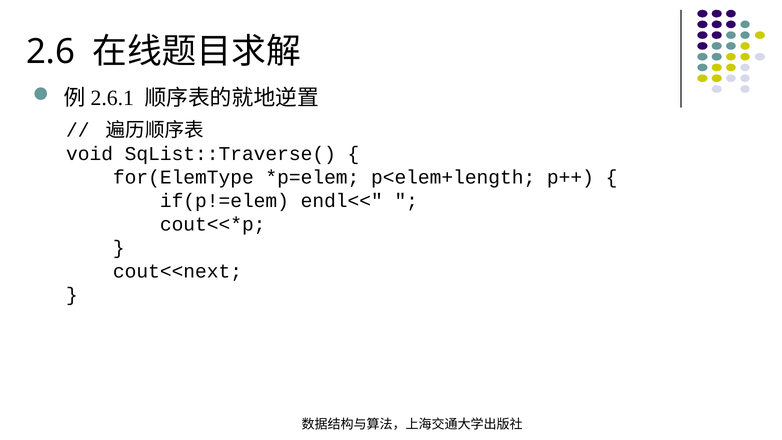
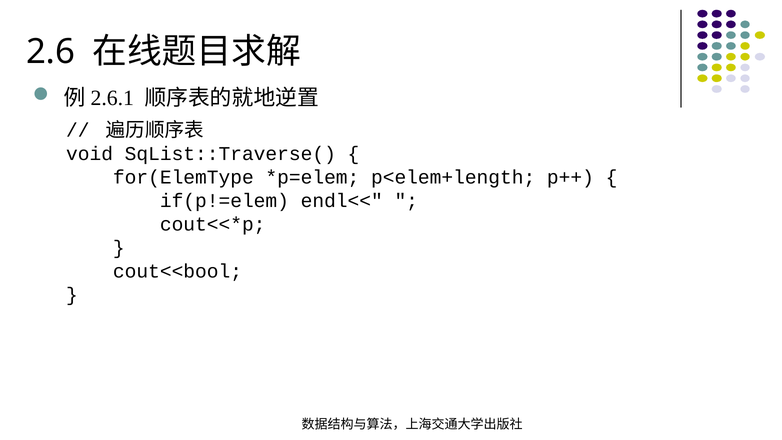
cout<<next: cout<<next -> cout<<bool
